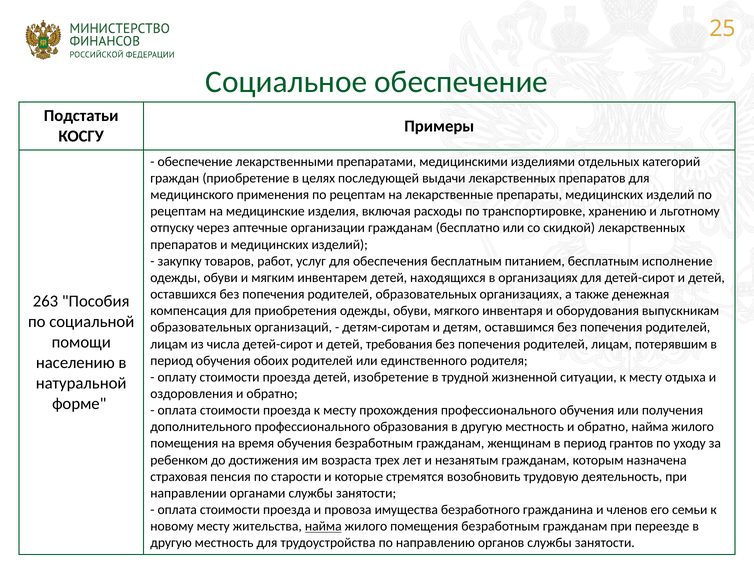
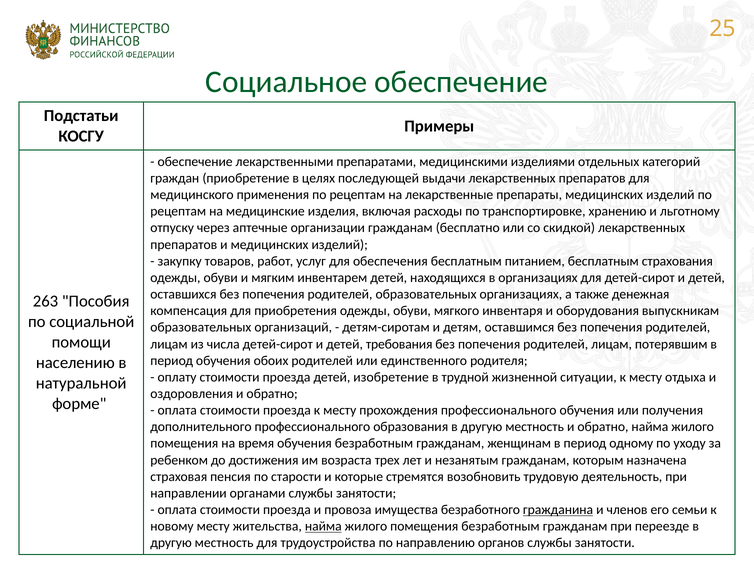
исполнение: исполнение -> страхования
грантов: грантов -> одному
гражданина underline: none -> present
